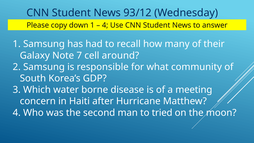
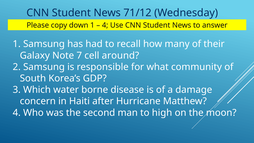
93/12: 93/12 -> 71/12
meeting: meeting -> damage
tried: tried -> high
